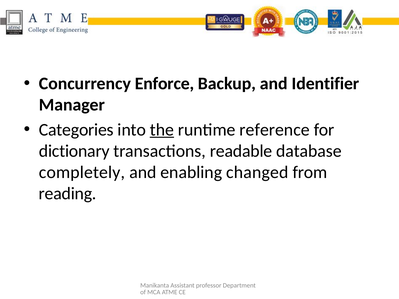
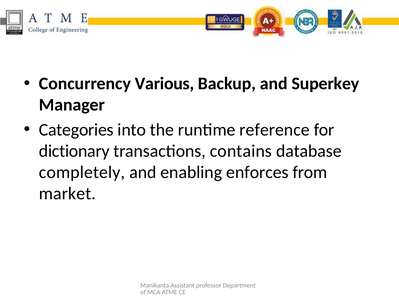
Enforce: Enforce -> Various
Identifier: Identifier -> Superkey
the underline: present -> none
readable: readable -> contains
changed: changed -> enforces
reading: reading -> market
